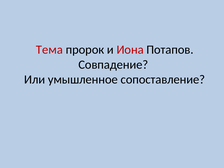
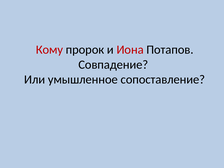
Тема: Тема -> Кому
